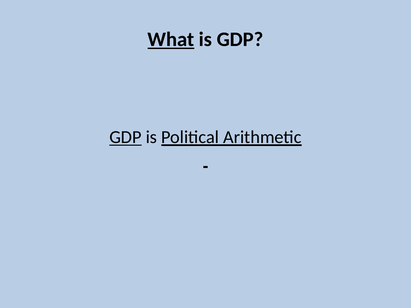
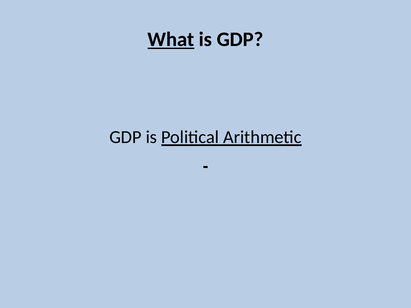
GDP at (125, 137) underline: present -> none
